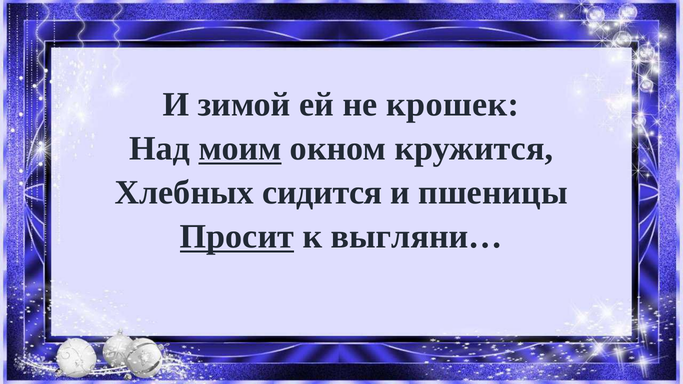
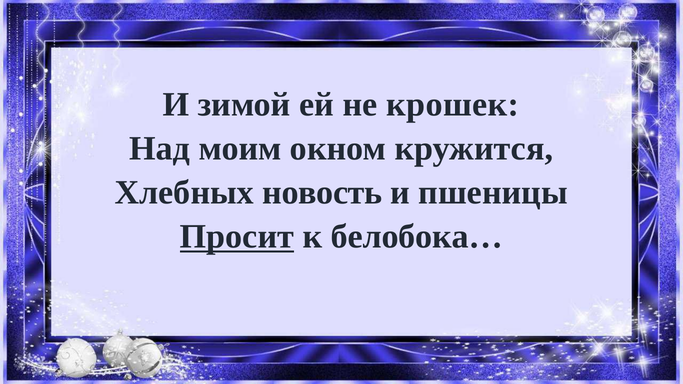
моим underline: present -> none
сидится: сидится -> новость
выгляни…: выгляни… -> белобока…
